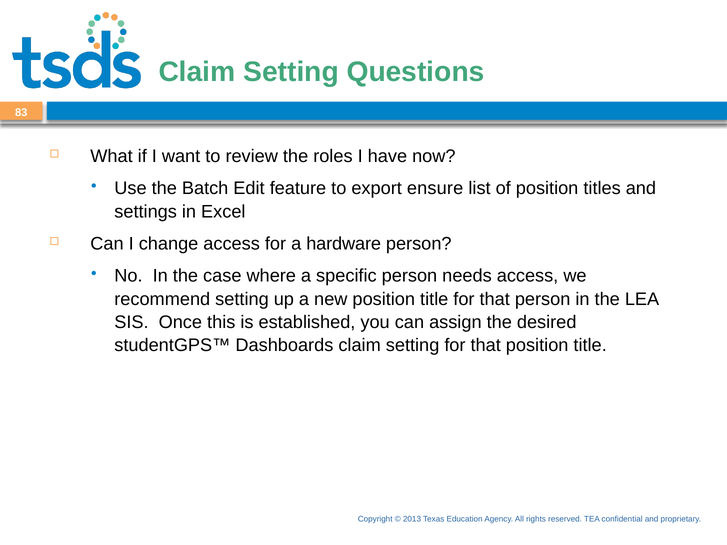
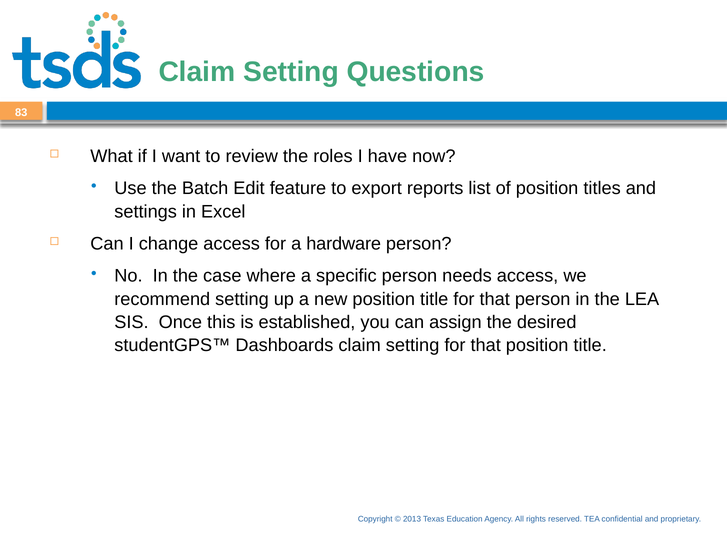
ensure: ensure -> reports
